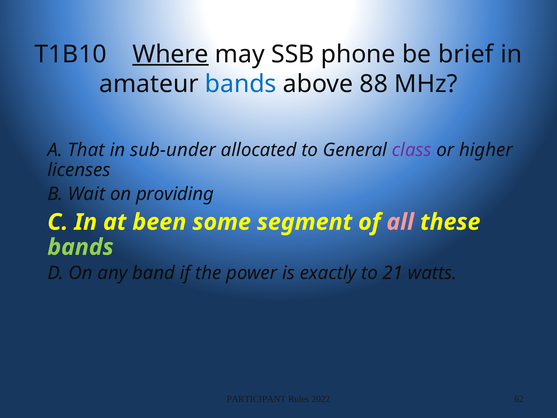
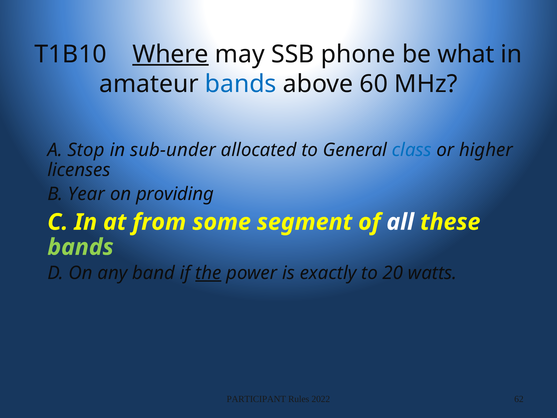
brief: brief -> what
88: 88 -> 60
That: That -> Stop
class colour: purple -> blue
Wait: Wait -> Year
been: been -> from
all colour: pink -> white
the underline: none -> present
21: 21 -> 20
